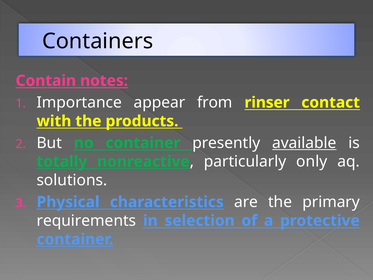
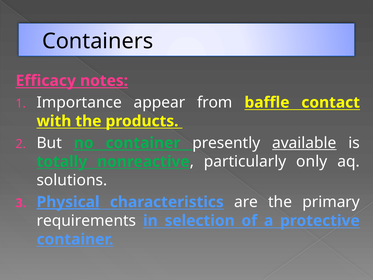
Contain: Contain -> Efficacy
rinser: rinser -> baffle
Physical underline: none -> present
